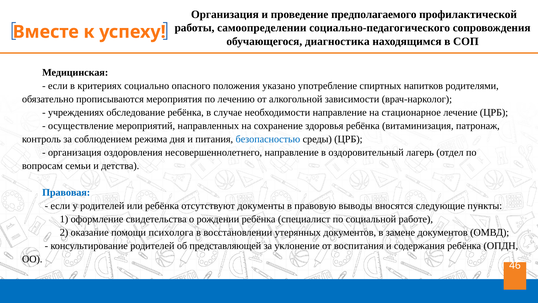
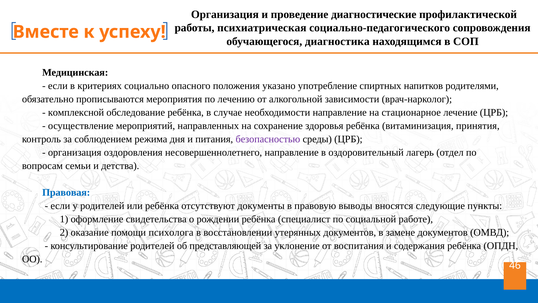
предполагаемого: предполагаемого -> диагностические
самоопределении: самоопределении -> психиатрическая
учреждениях: учреждениях -> комплексной
патронаж: патронаж -> принятия
безопасностью colour: blue -> purple
